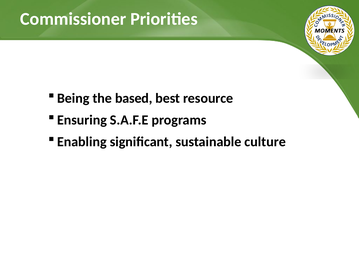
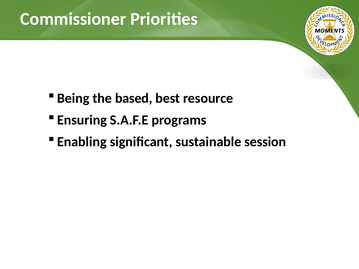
culture: culture -> session
